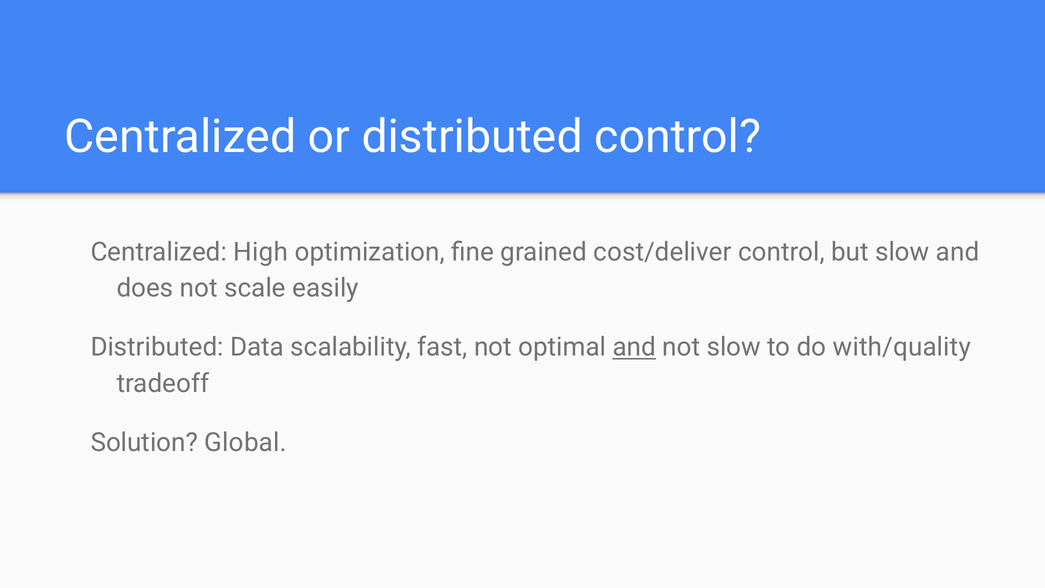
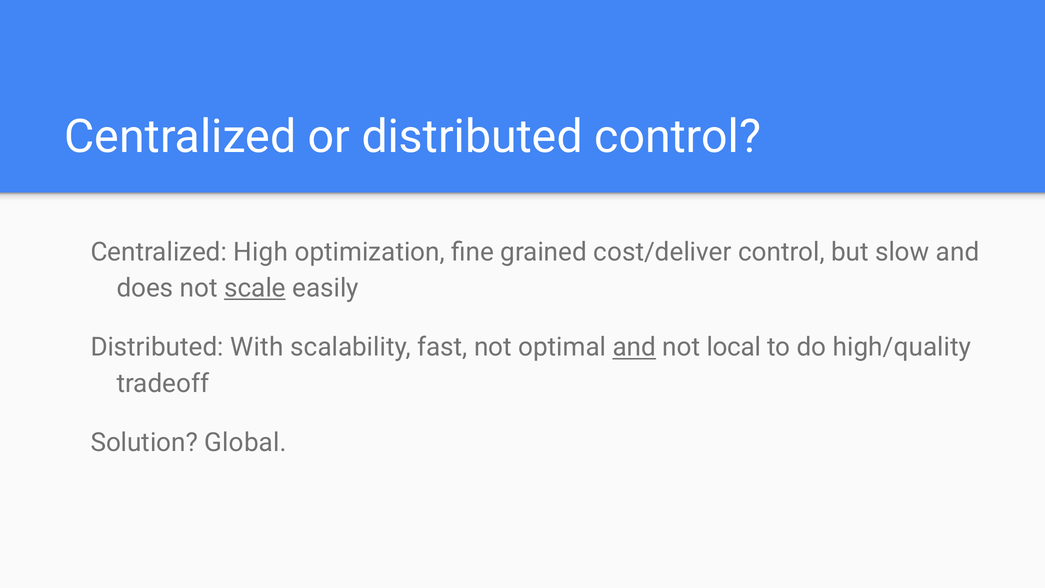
scale underline: none -> present
Data: Data -> With
not slow: slow -> local
with/quality: with/quality -> high/quality
